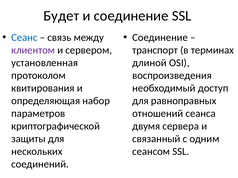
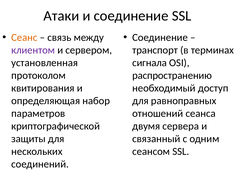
Будет: Будет -> Атаки
Сеанс colour: blue -> orange
длиной: длиной -> сигнала
воспроизведения: воспроизведения -> распространению
